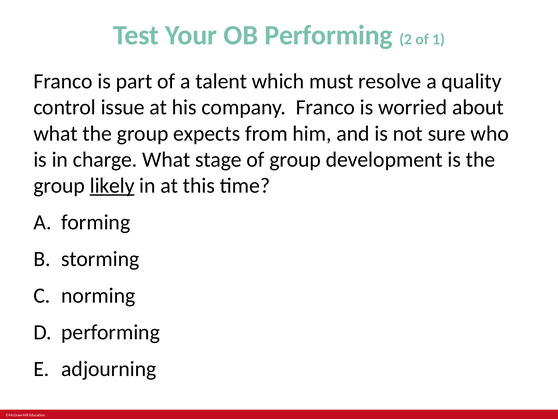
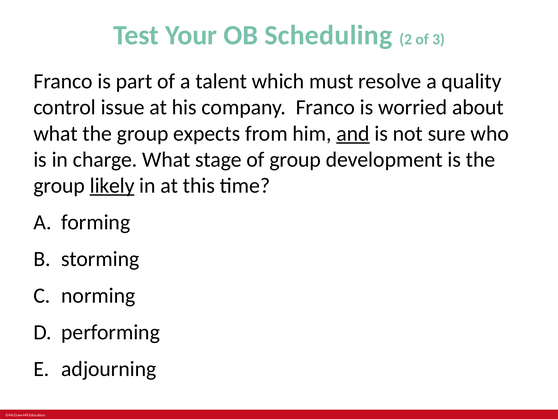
OB Performing: Performing -> Scheduling
1: 1 -> 3
and underline: none -> present
